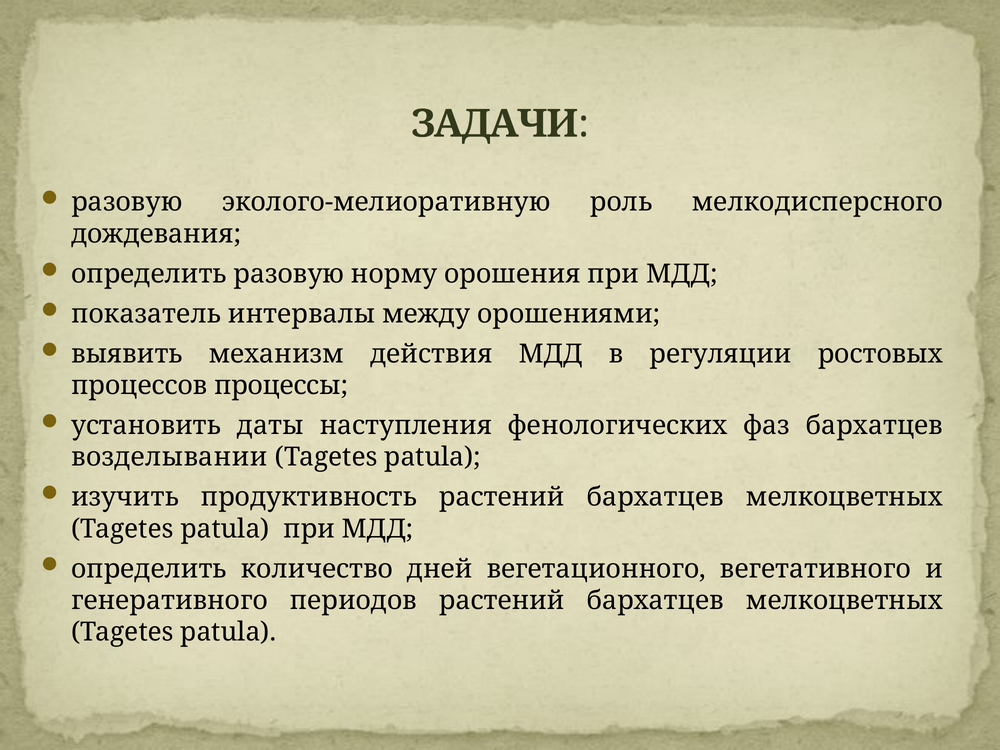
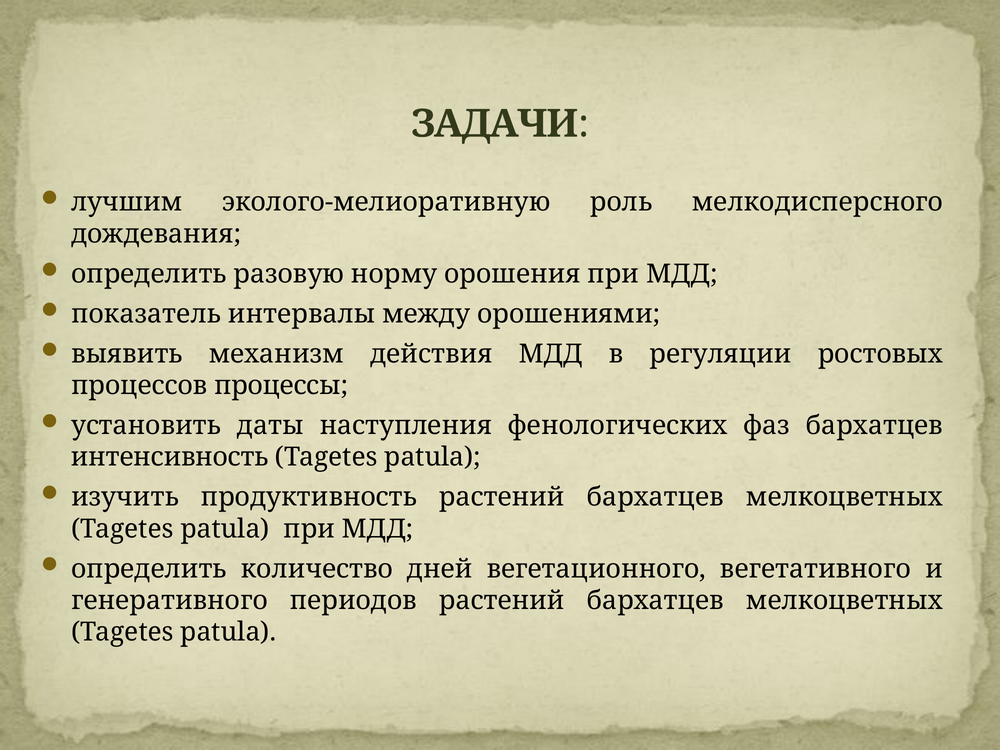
разовую at (127, 202): разовую -> лучшим
возделывании: возделывании -> интенсивность
